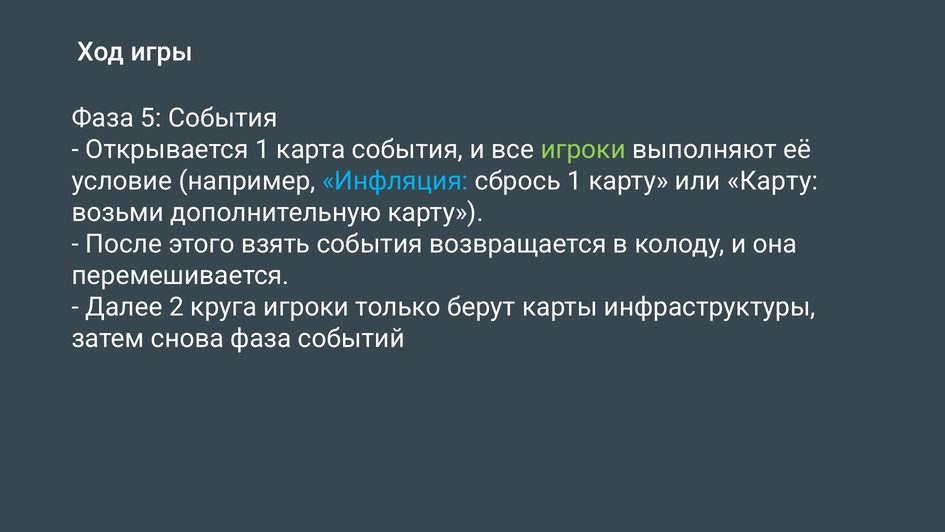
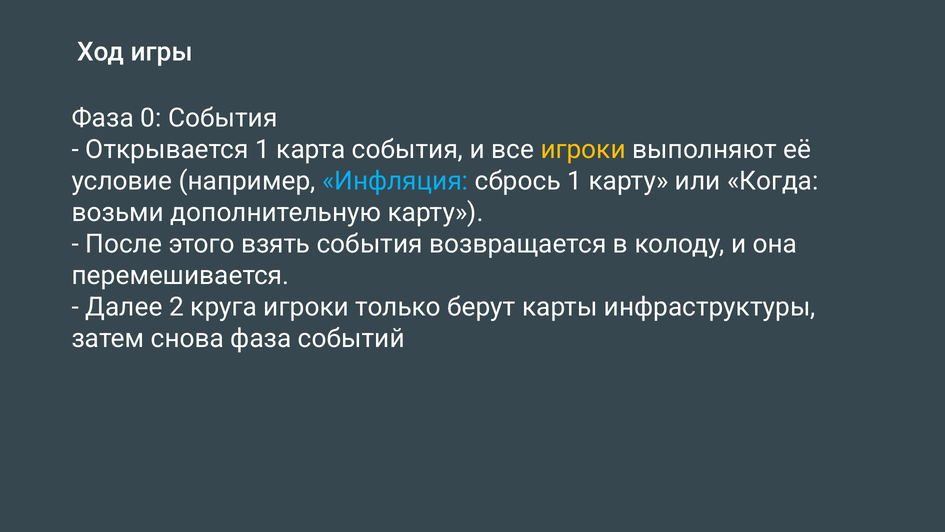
5: 5 -> 0
игроки at (583, 149) colour: light green -> yellow
или Карту: Карту -> Когда
